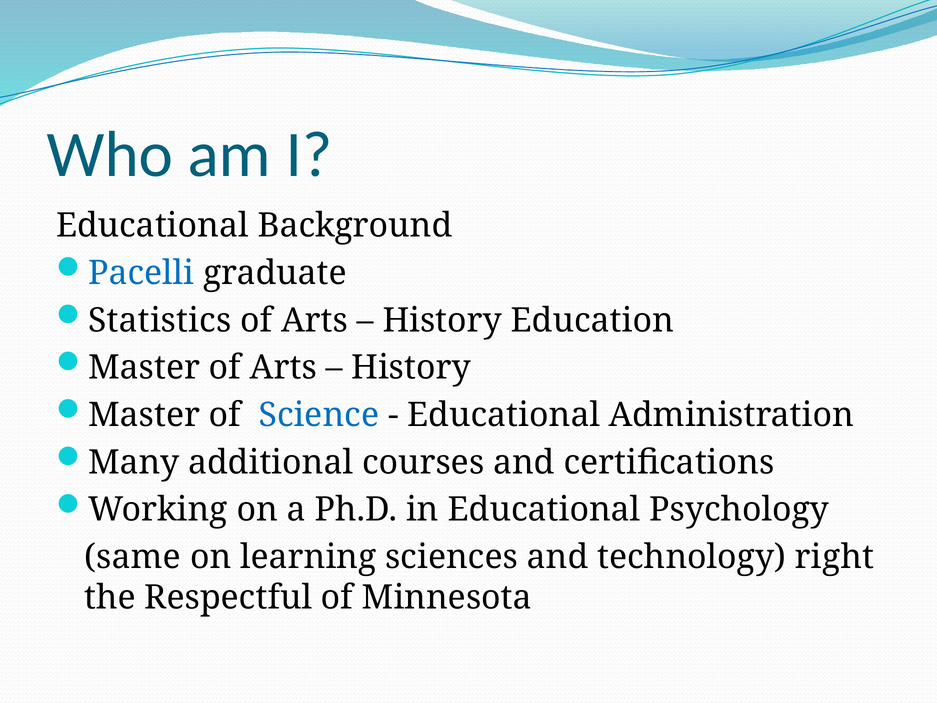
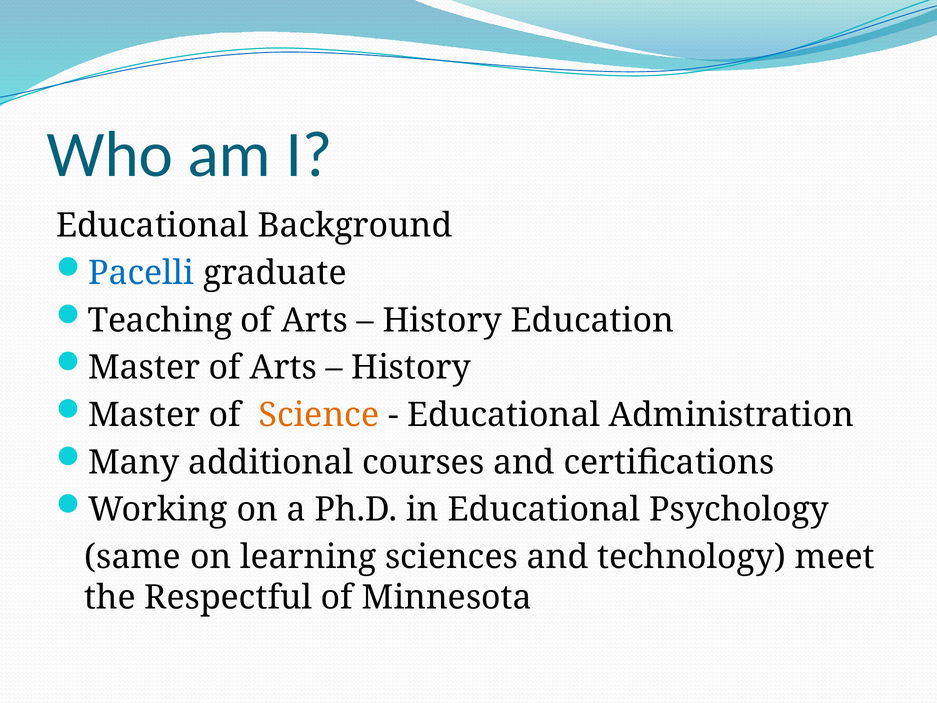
Statistics: Statistics -> Teaching
Science colour: blue -> orange
right: right -> meet
